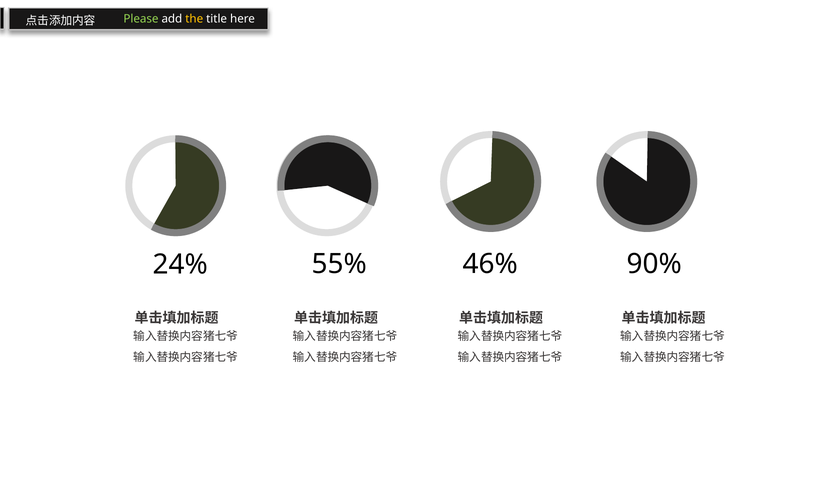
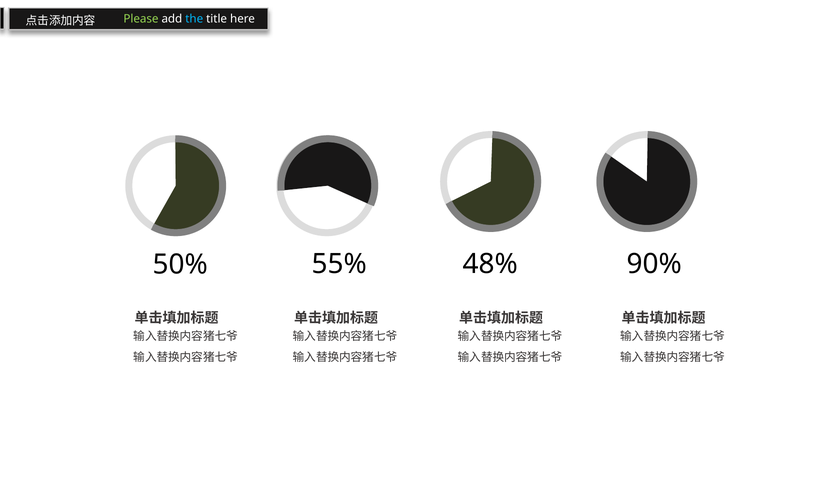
the colour: yellow -> light blue
24%: 24% -> 50%
46%: 46% -> 48%
